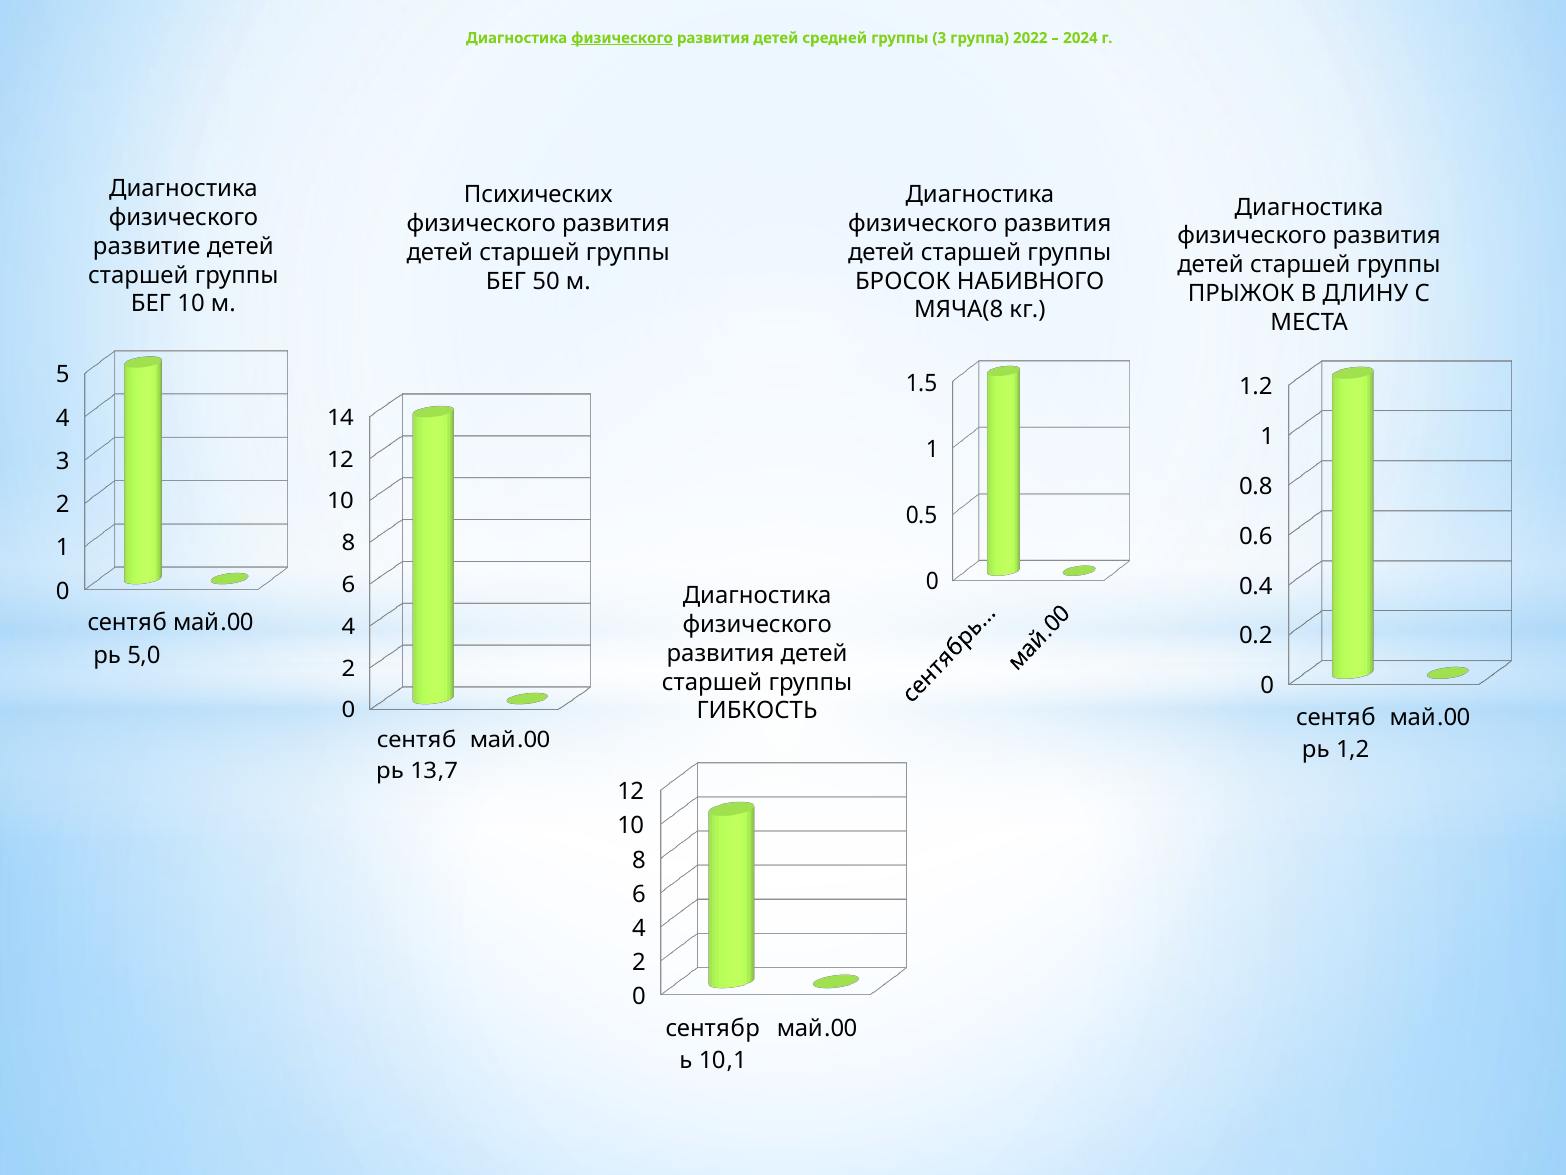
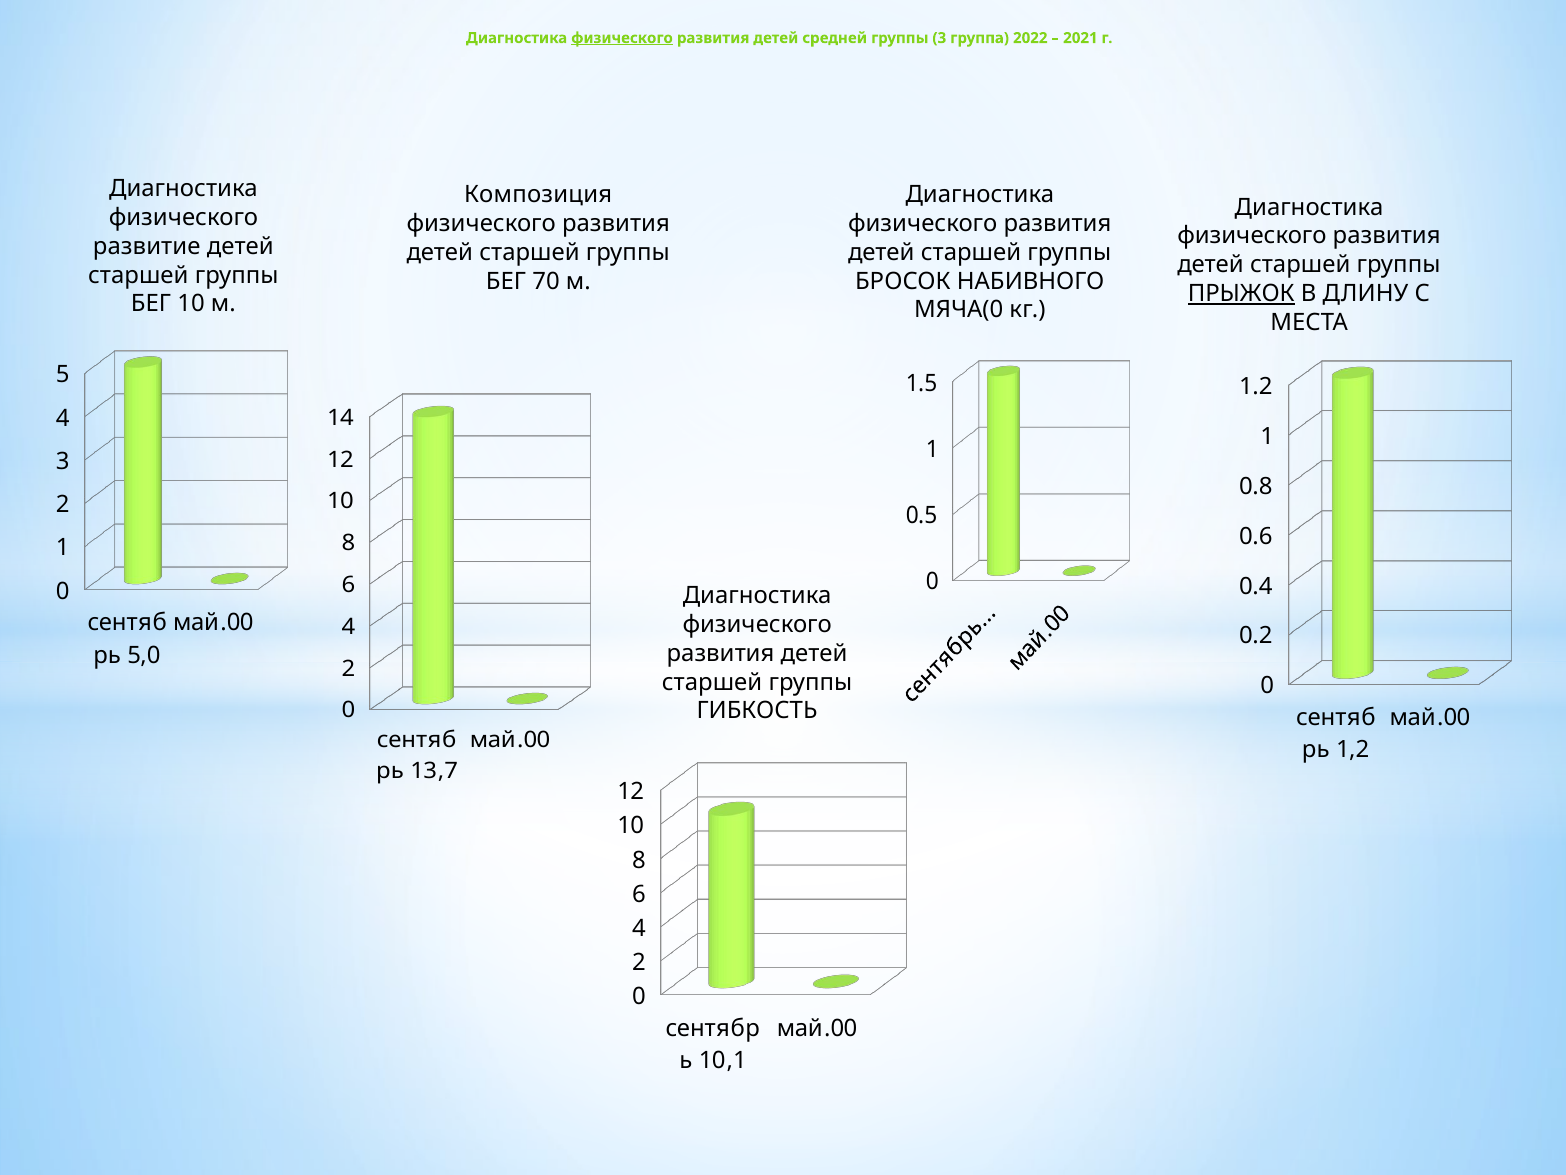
2024: 2024 -> 2021
Психических: Психических -> Композиция
50: 50 -> 70
ПРЫЖОК underline: none -> present
МЯЧА(8: МЯЧА(8 -> МЯЧА(0
